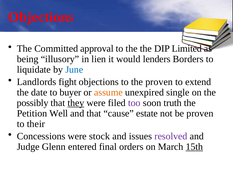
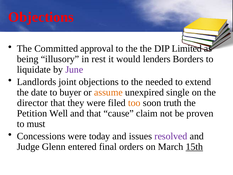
lien: lien -> rest
June colour: blue -> purple
fight: fight -> joint
the proven: proven -> needed
possibly: possibly -> director
they underline: present -> none
too colour: purple -> orange
estate: estate -> claim
their: their -> must
stock: stock -> today
